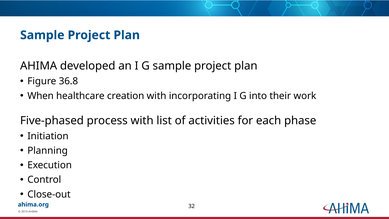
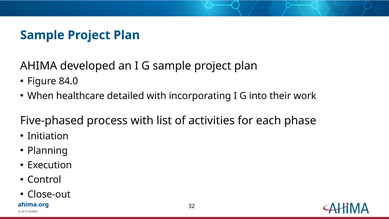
36.8: 36.8 -> 84.0
creation: creation -> detailed
